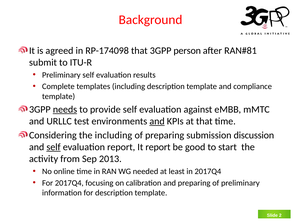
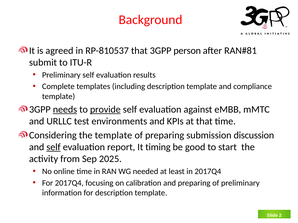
RP-174098: RP-174098 -> RP-810537
provide underline: none -> present
and at (157, 122) underline: present -> none
the including: including -> template
It report: report -> timing
2013: 2013 -> 2025
